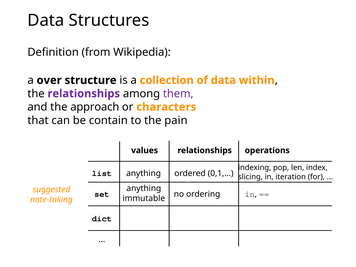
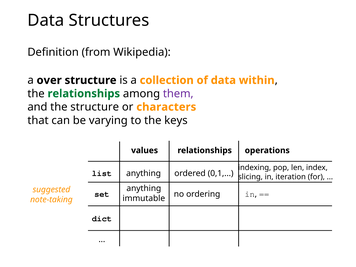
relationships at (84, 94) colour: purple -> green
the approach: approach -> structure
contain: contain -> varying
pain: pain -> keys
